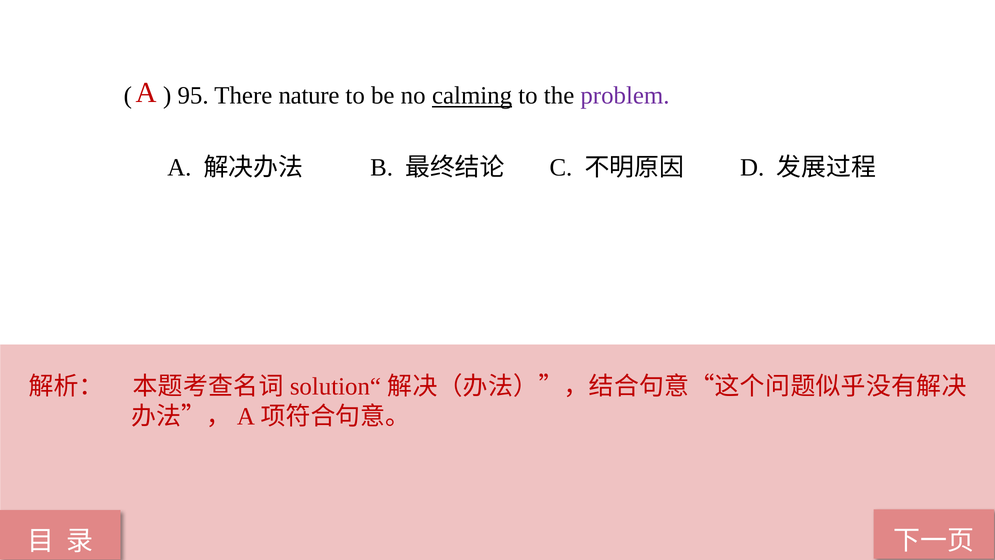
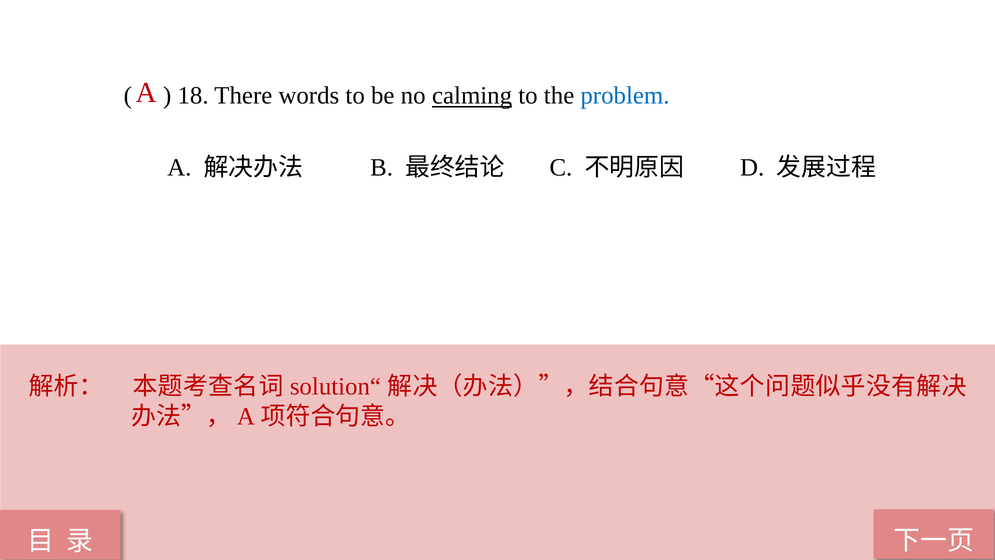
95: 95 -> 18
nature: nature -> words
problem colour: purple -> blue
